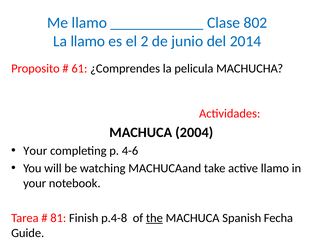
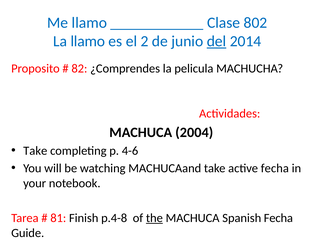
del underline: none -> present
61: 61 -> 82
Your at (35, 151): Your -> Take
active llamo: llamo -> fecha
